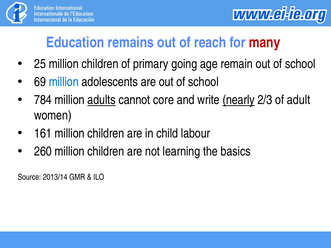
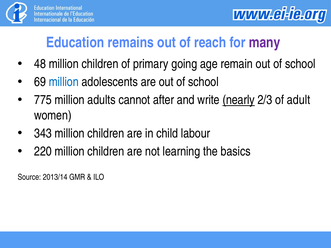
many colour: red -> purple
25: 25 -> 48
784: 784 -> 775
adults underline: present -> none
core: core -> after
161: 161 -> 343
260: 260 -> 220
